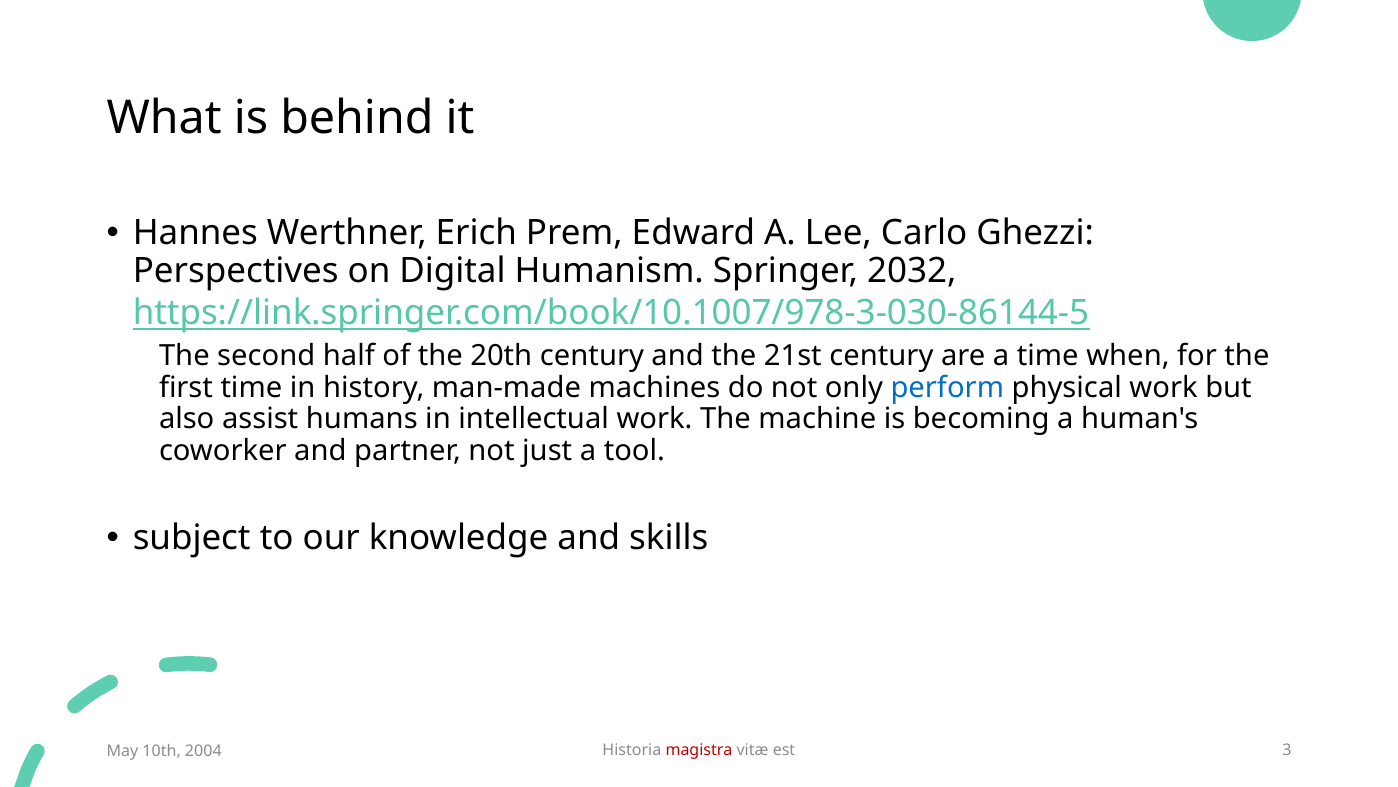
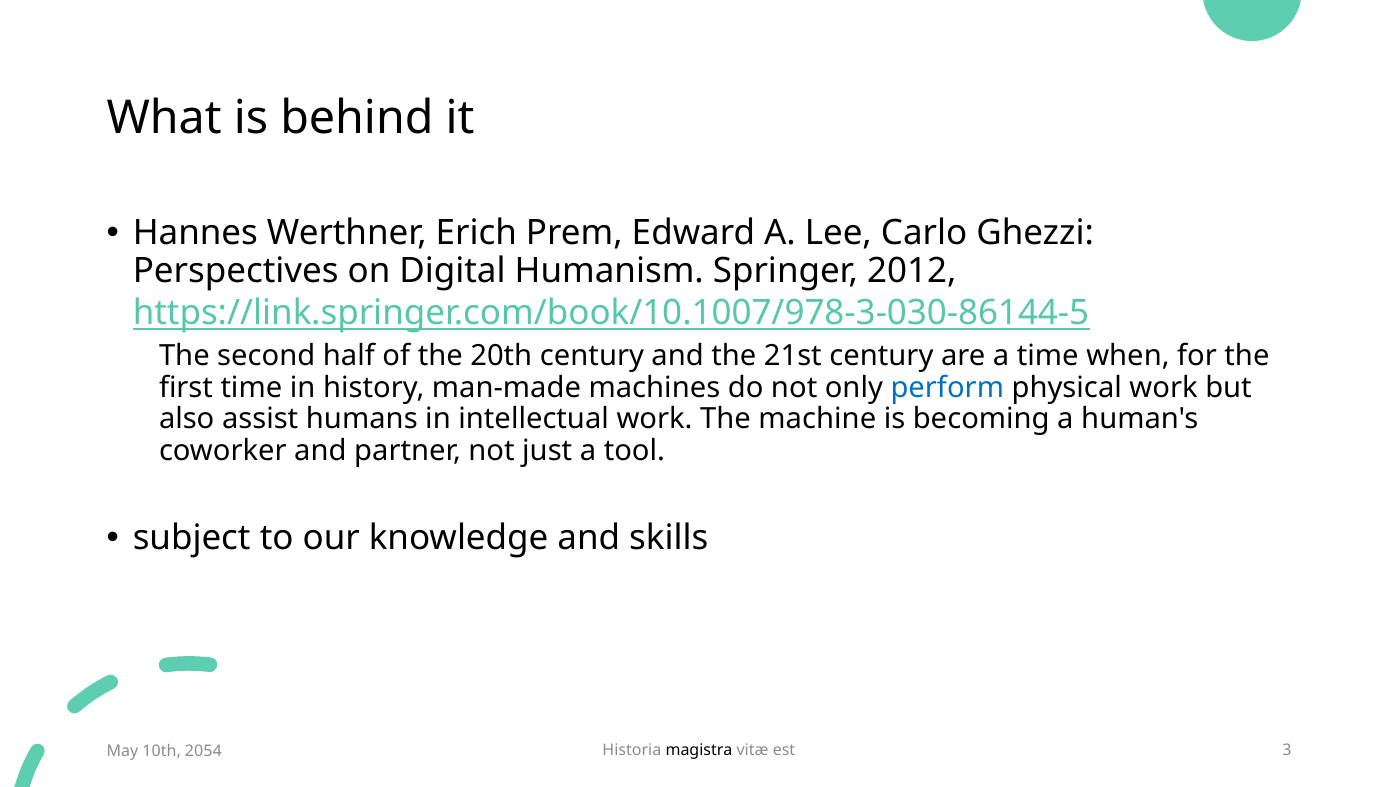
2032: 2032 -> 2012
magistra colour: red -> black
2004: 2004 -> 2054
